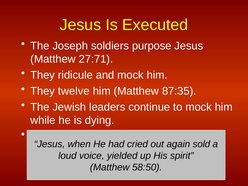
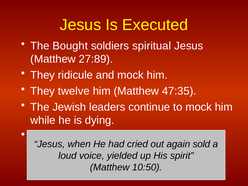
Joseph: Joseph -> Bought
purpose: purpose -> spiritual
27:71: 27:71 -> 27:89
87:35: 87:35 -> 47:35
58:50: 58:50 -> 10:50
